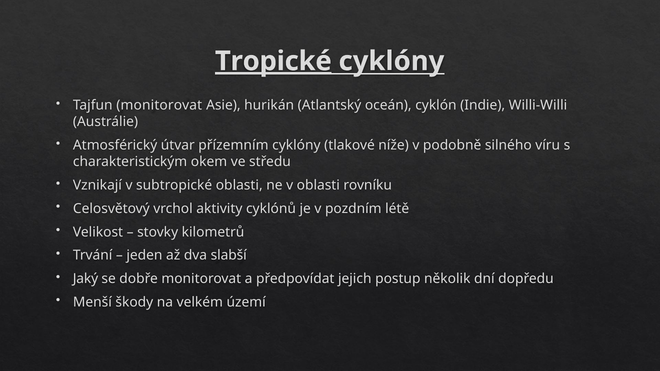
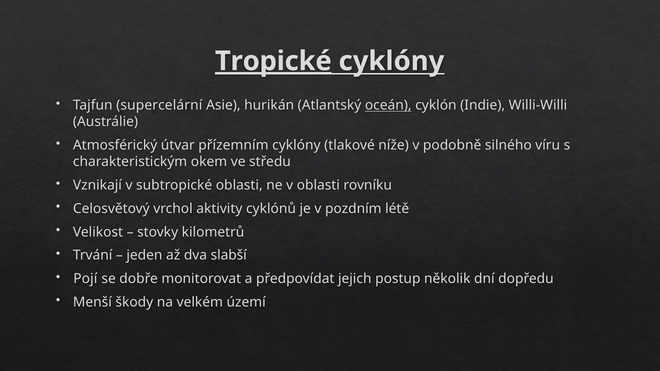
Tajfun monitorovat: monitorovat -> supercelární
oceán underline: none -> present
Jaký: Jaký -> Pojí
